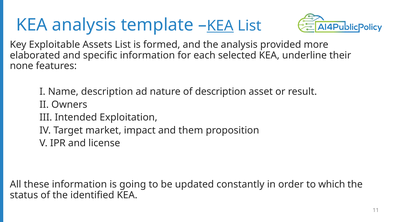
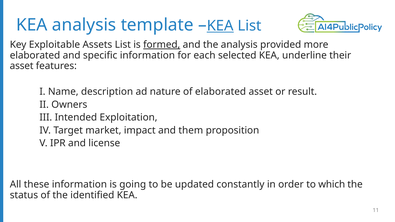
formed underline: none -> present
none at (22, 66): none -> asset
of description: description -> elaborated
